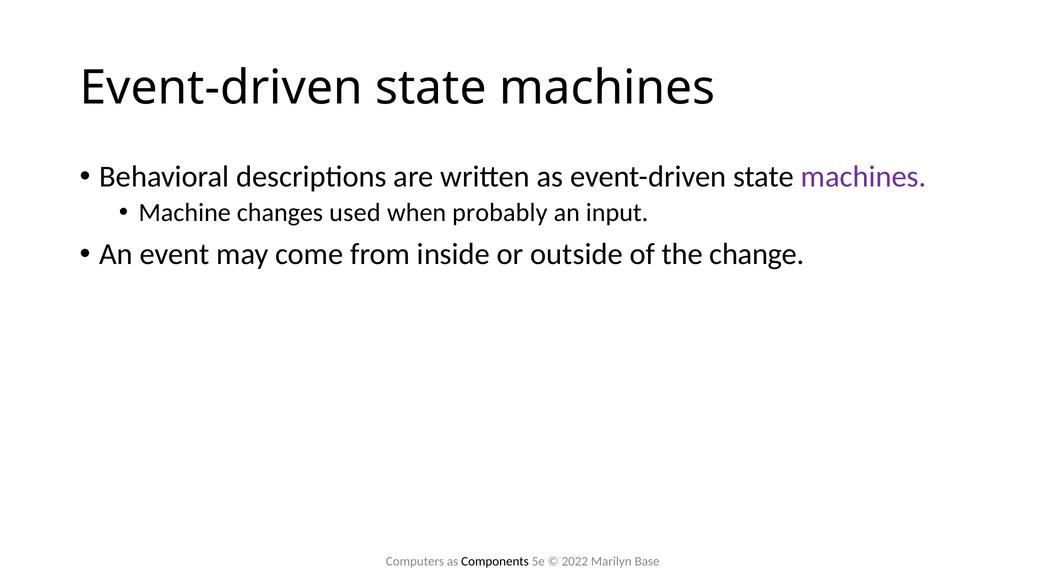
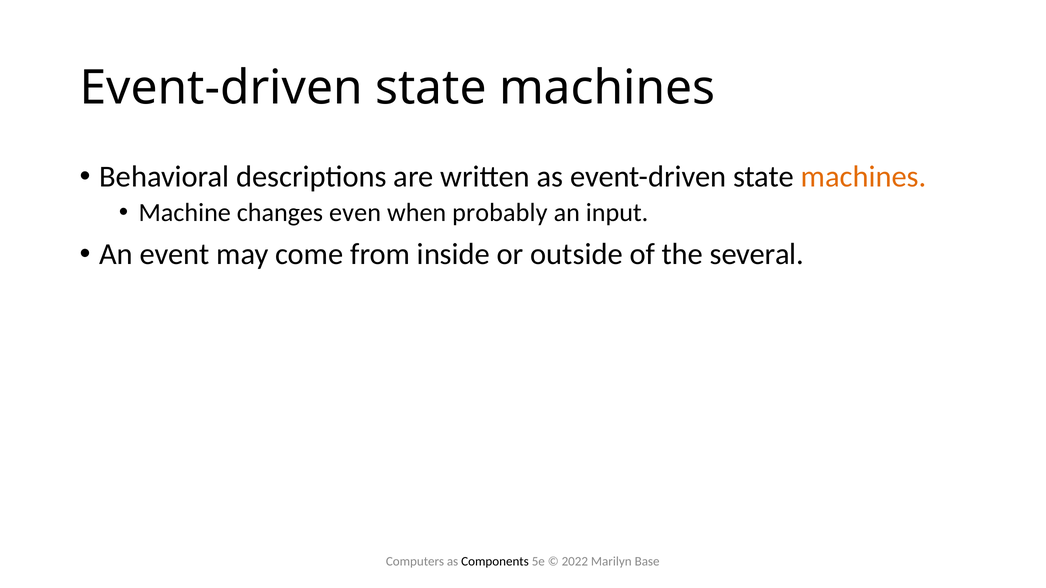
machines at (864, 177) colour: purple -> orange
used: used -> even
change: change -> several
